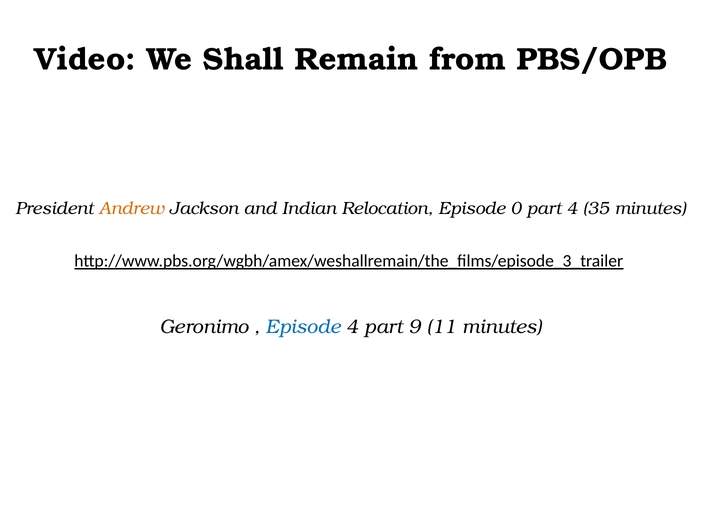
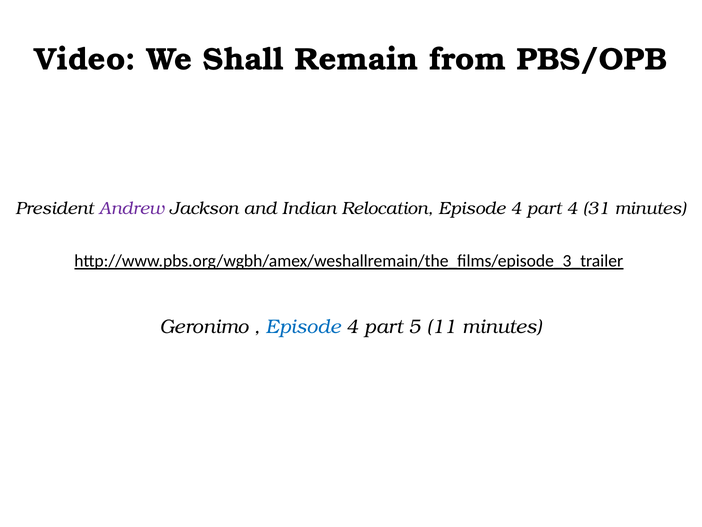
Andrew colour: orange -> purple
Relocation Episode 0: 0 -> 4
35: 35 -> 31
9: 9 -> 5
